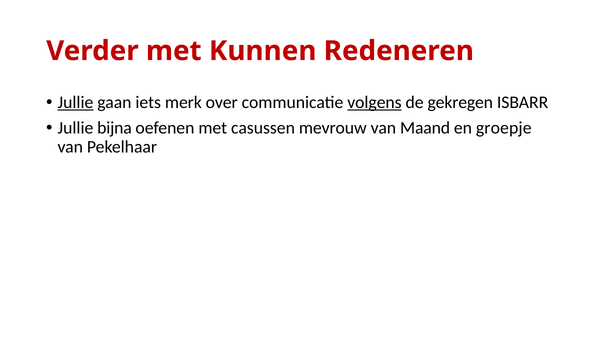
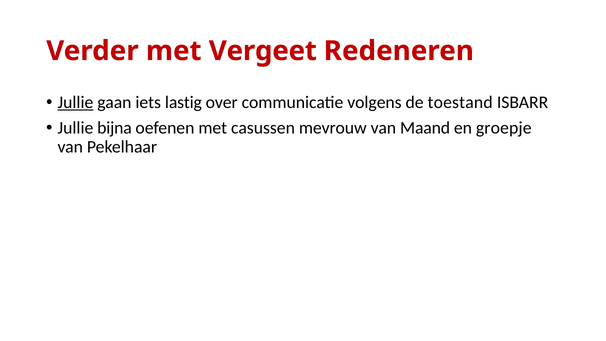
Kunnen: Kunnen -> Vergeet
merk: merk -> lastig
volgens underline: present -> none
gekregen: gekregen -> toestand
